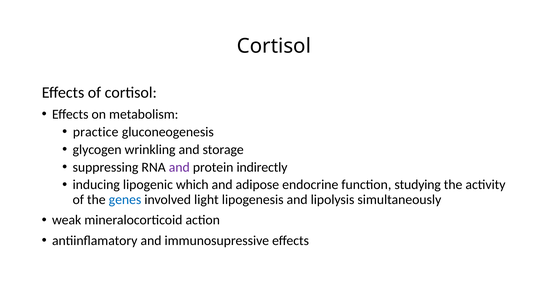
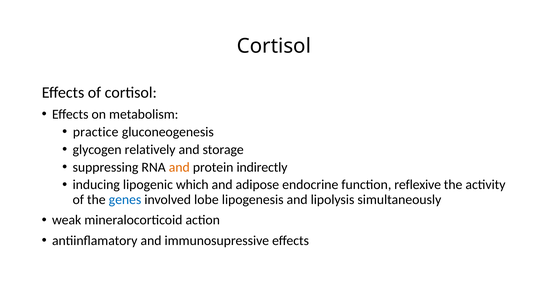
wrinkling: wrinkling -> relatively
and at (179, 167) colour: purple -> orange
studying: studying -> reflexive
light: light -> lobe
